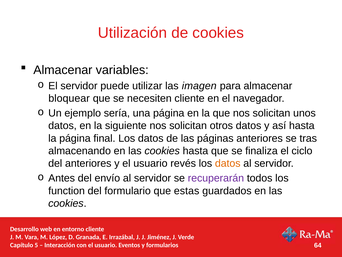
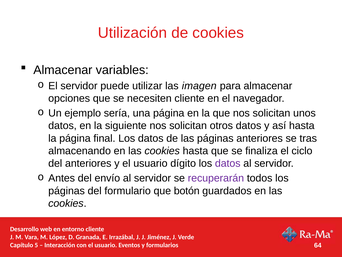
bloquear: bloquear -> opciones
revés: revés -> dígito
datos at (228, 163) colour: orange -> purple
function at (67, 190): function -> páginas
estas: estas -> botón
